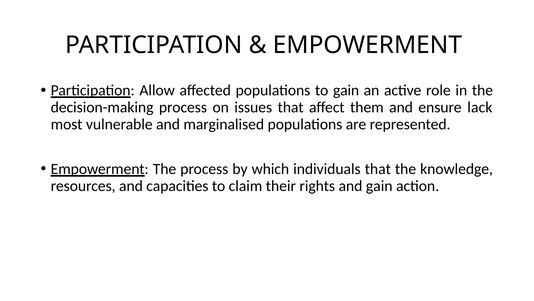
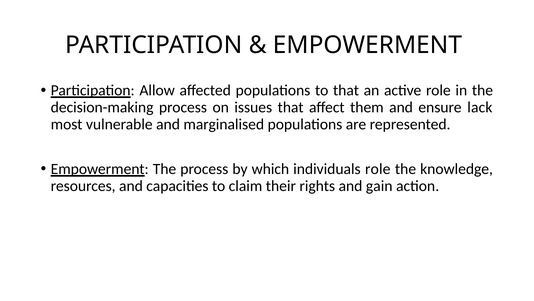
to gain: gain -> that
individuals that: that -> role
